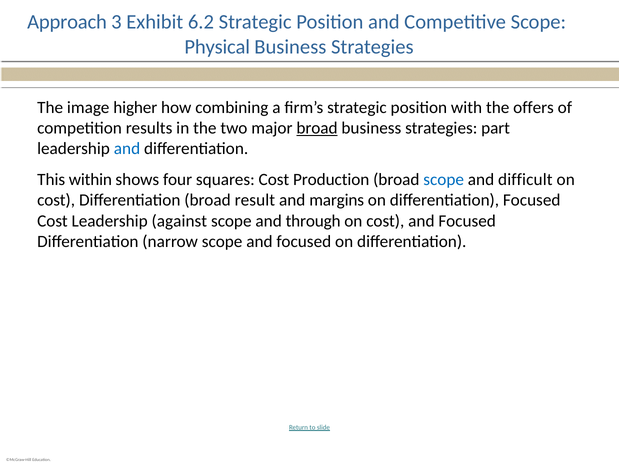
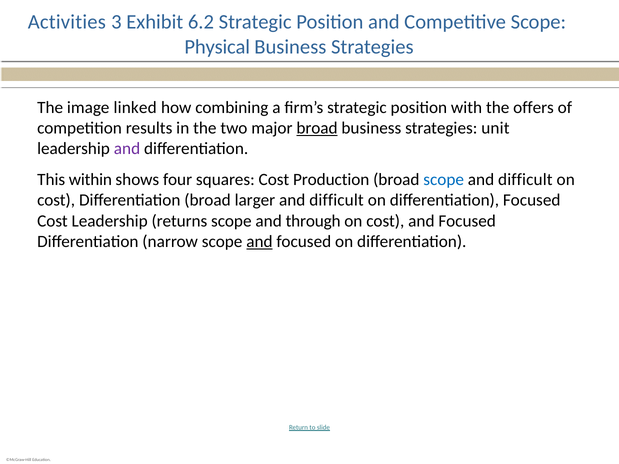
Approach: Approach -> Activities
higher: higher -> linked
part: part -> unit
and at (127, 149) colour: blue -> purple
result: result -> larger
margins at (337, 200): margins -> difficult
against: against -> returns
and at (259, 242) underline: none -> present
